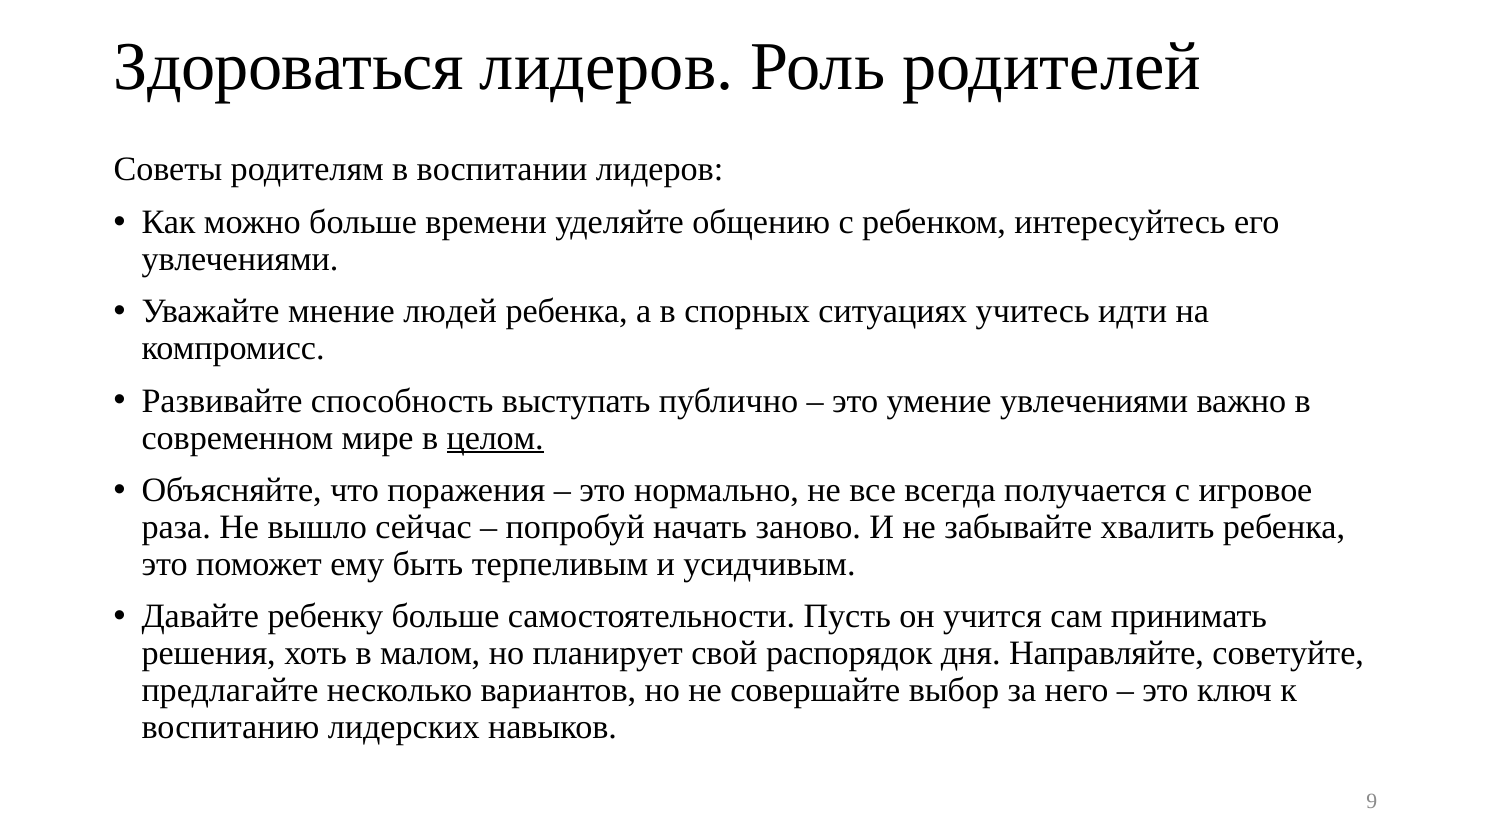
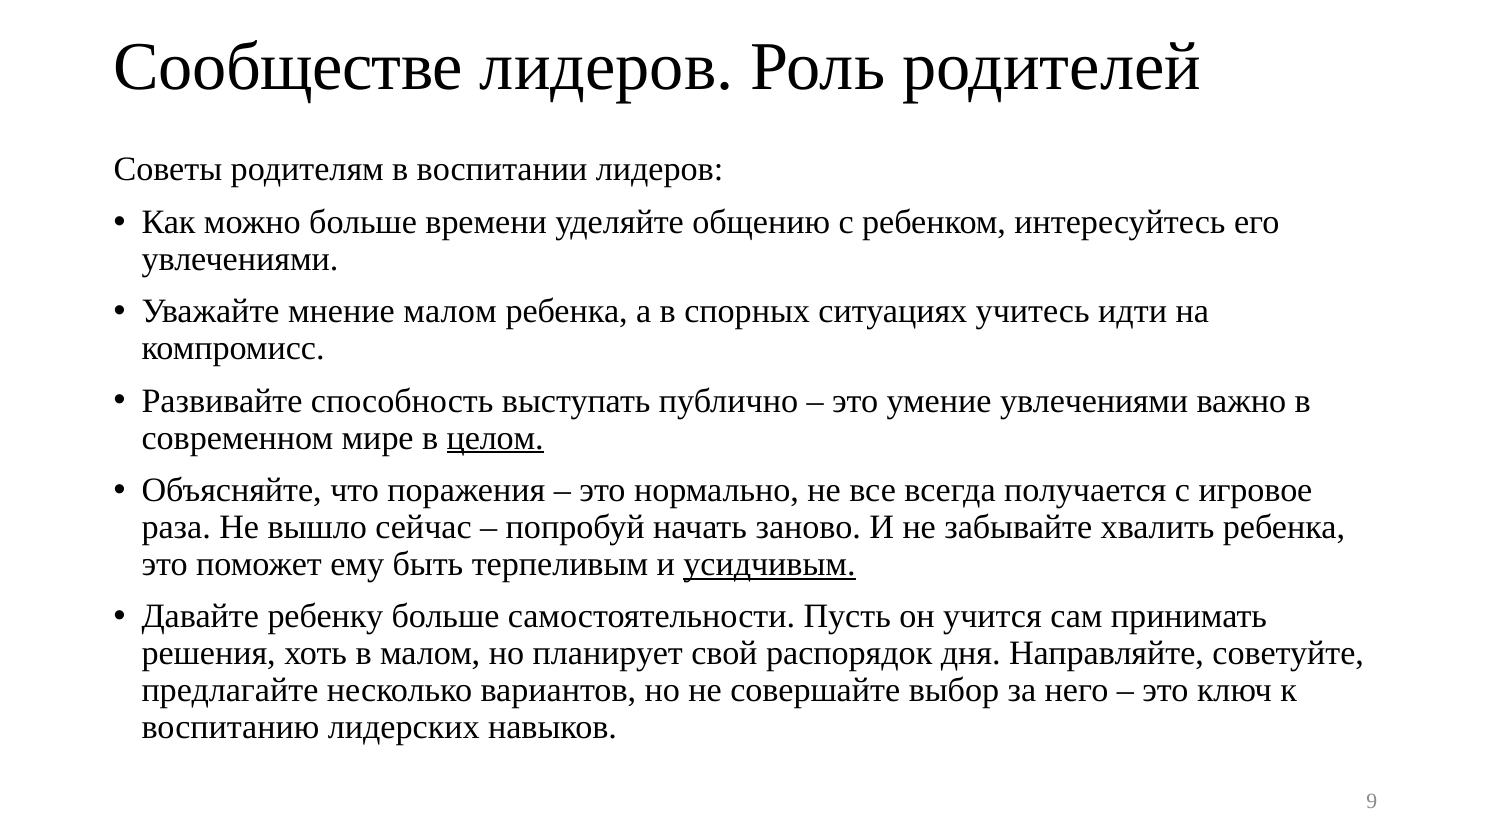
Здороваться: Здороваться -> Сообществе
мнение людей: людей -> малом
усидчивым underline: none -> present
